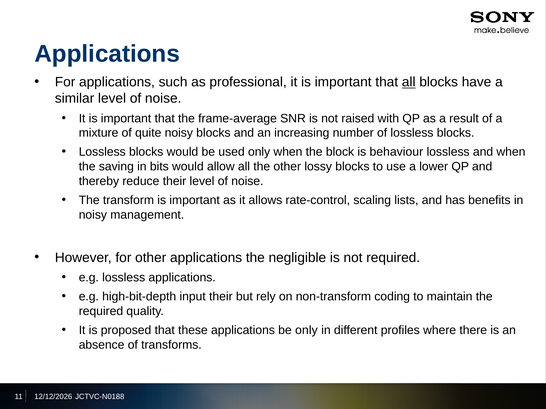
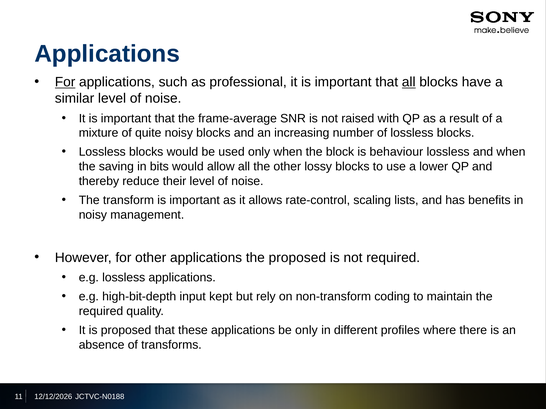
For at (65, 82) underline: none -> present
the negligible: negligible -> proposed
input their: their -> kept
